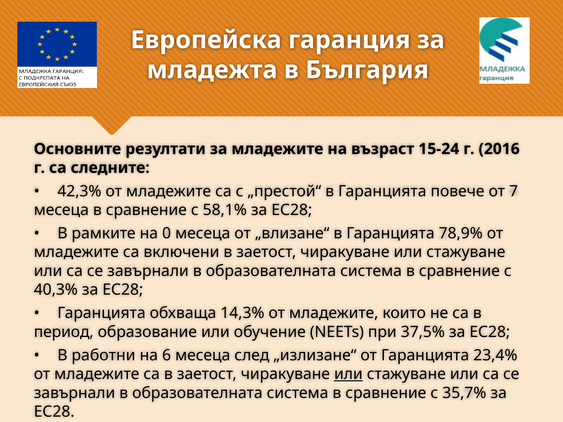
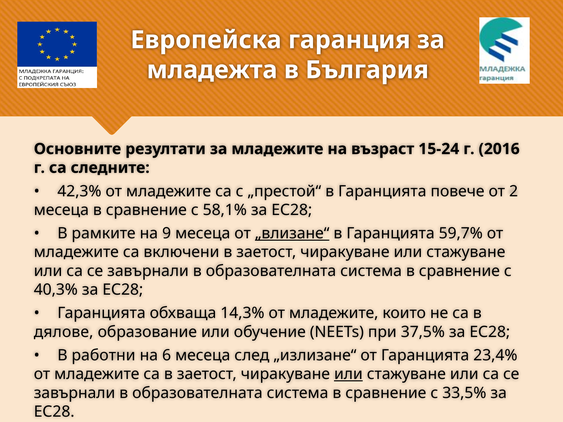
7: 7 -> 2
0: 0 -> 9
„влизане“ underline: none -> present
78,9%: 78,9% -> 59,7%
период: период -> дялове
35,7%: 35,7% -> 33,5%
